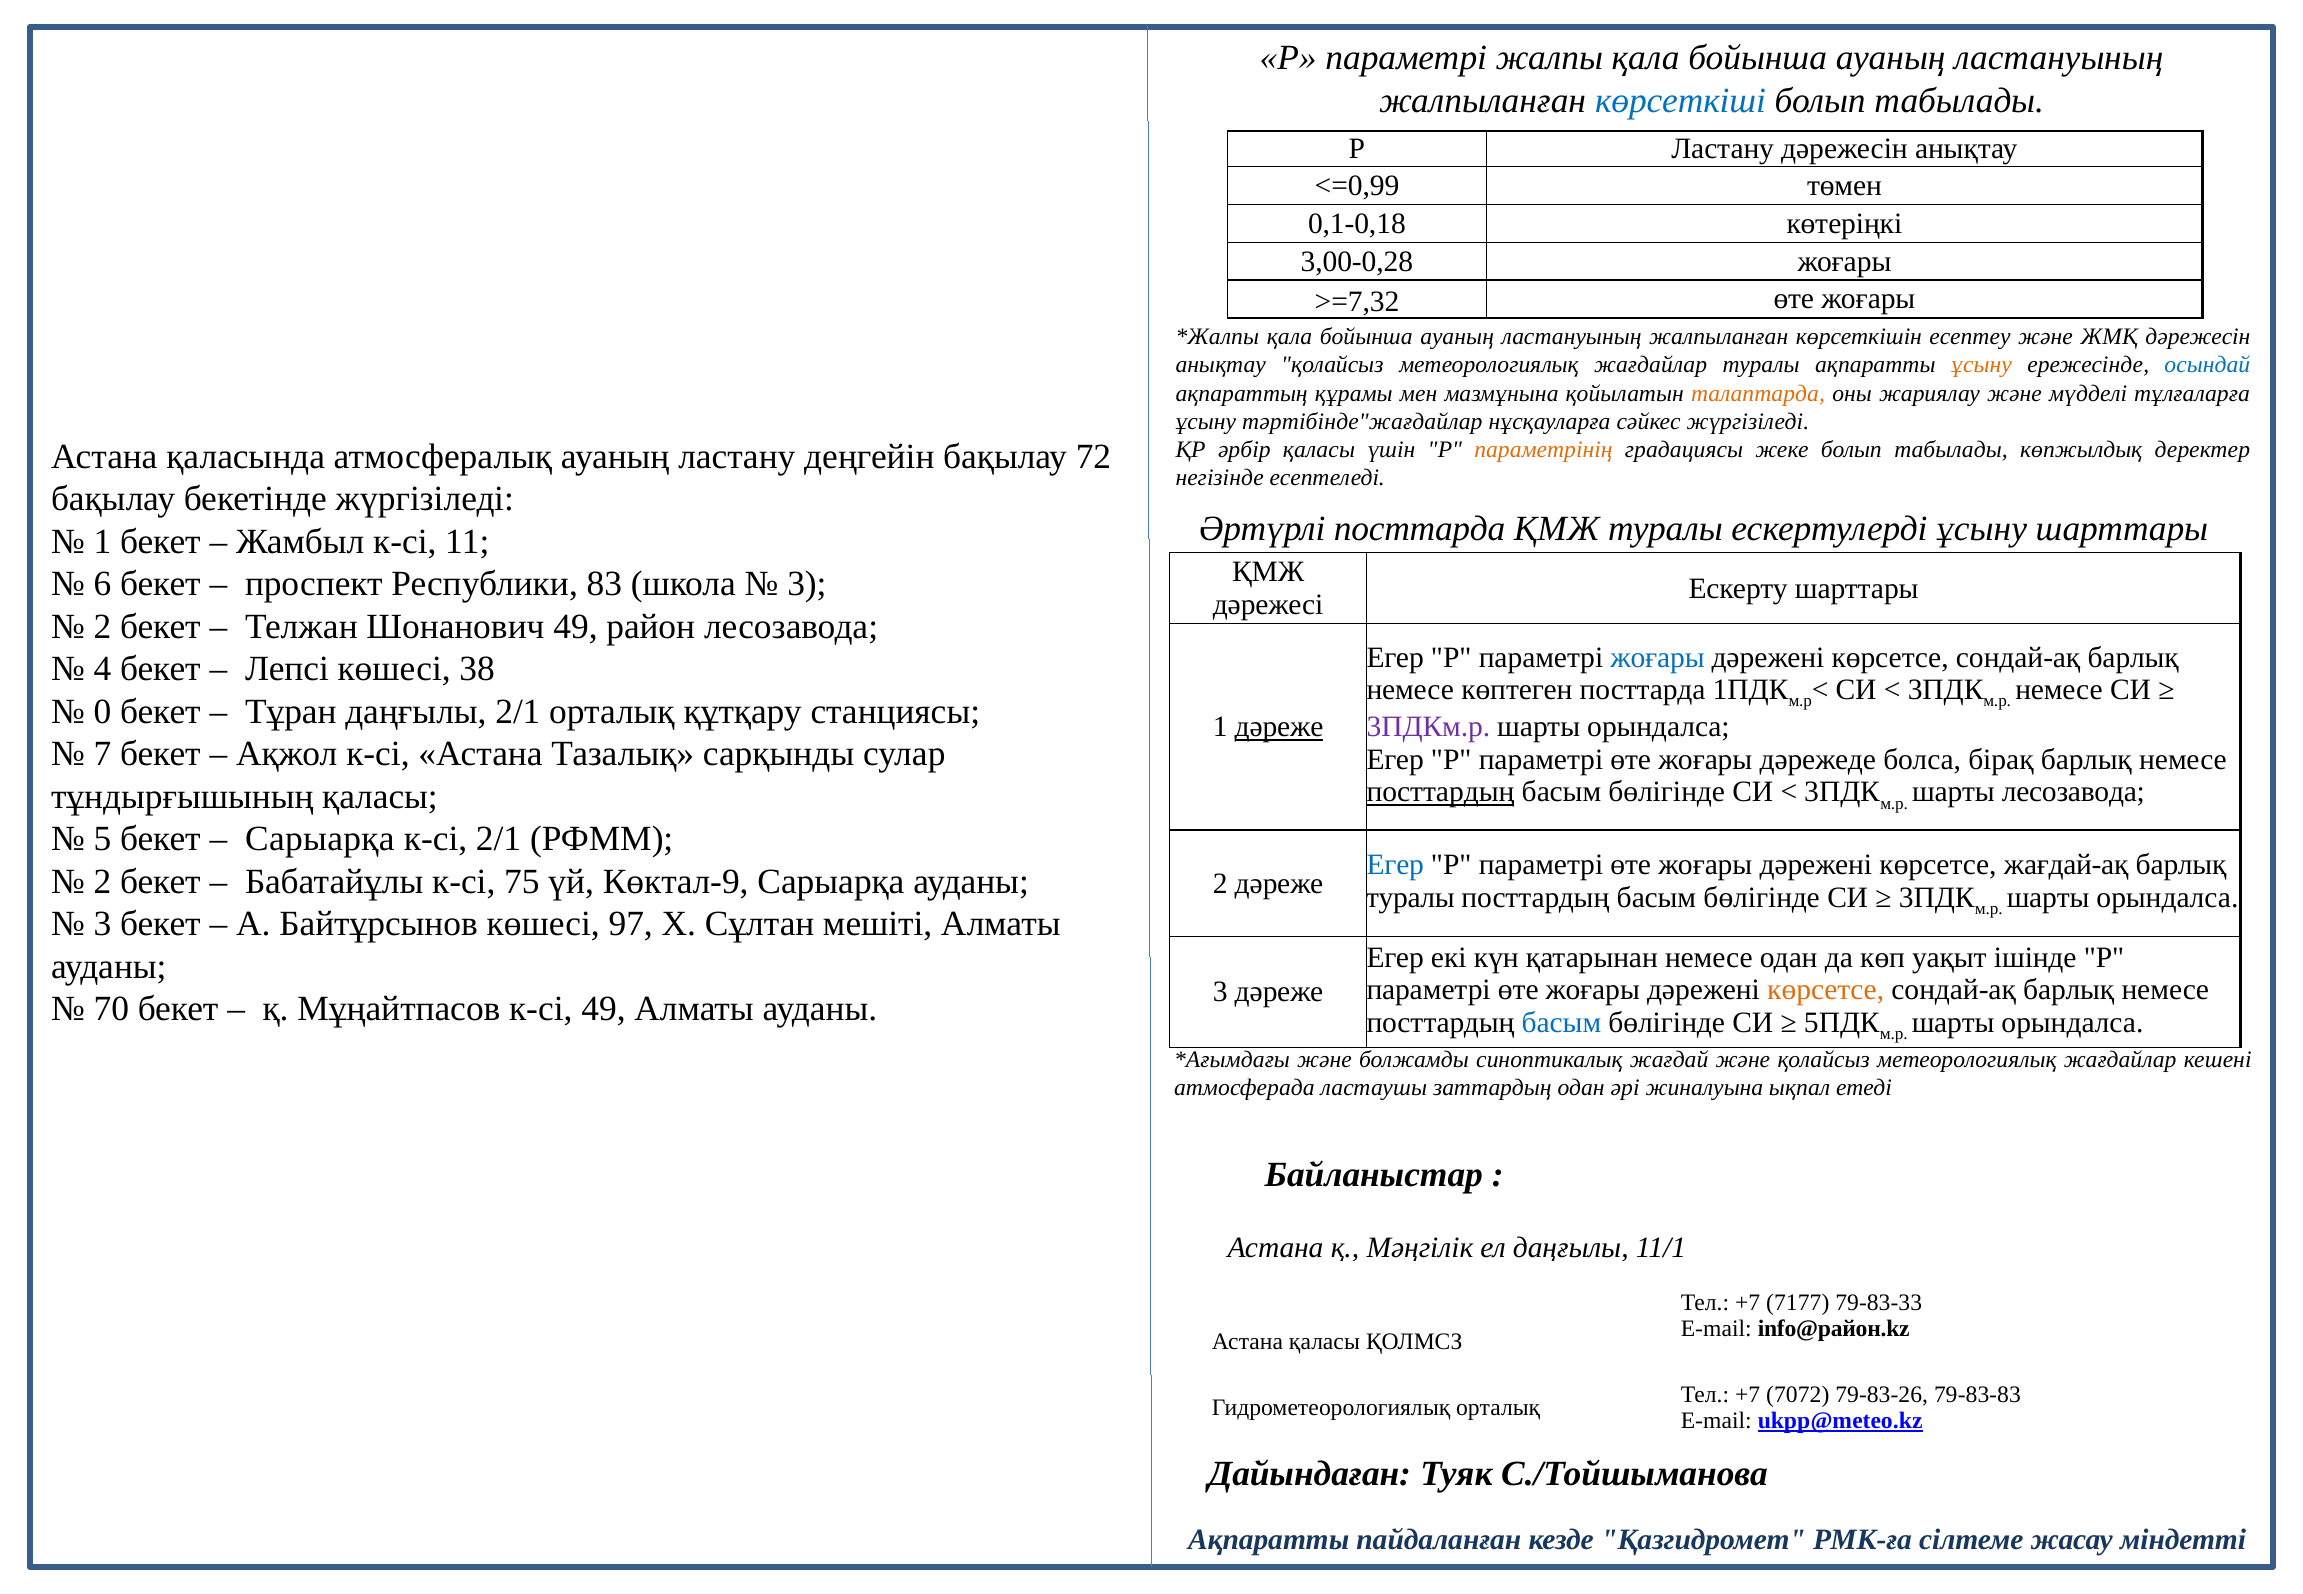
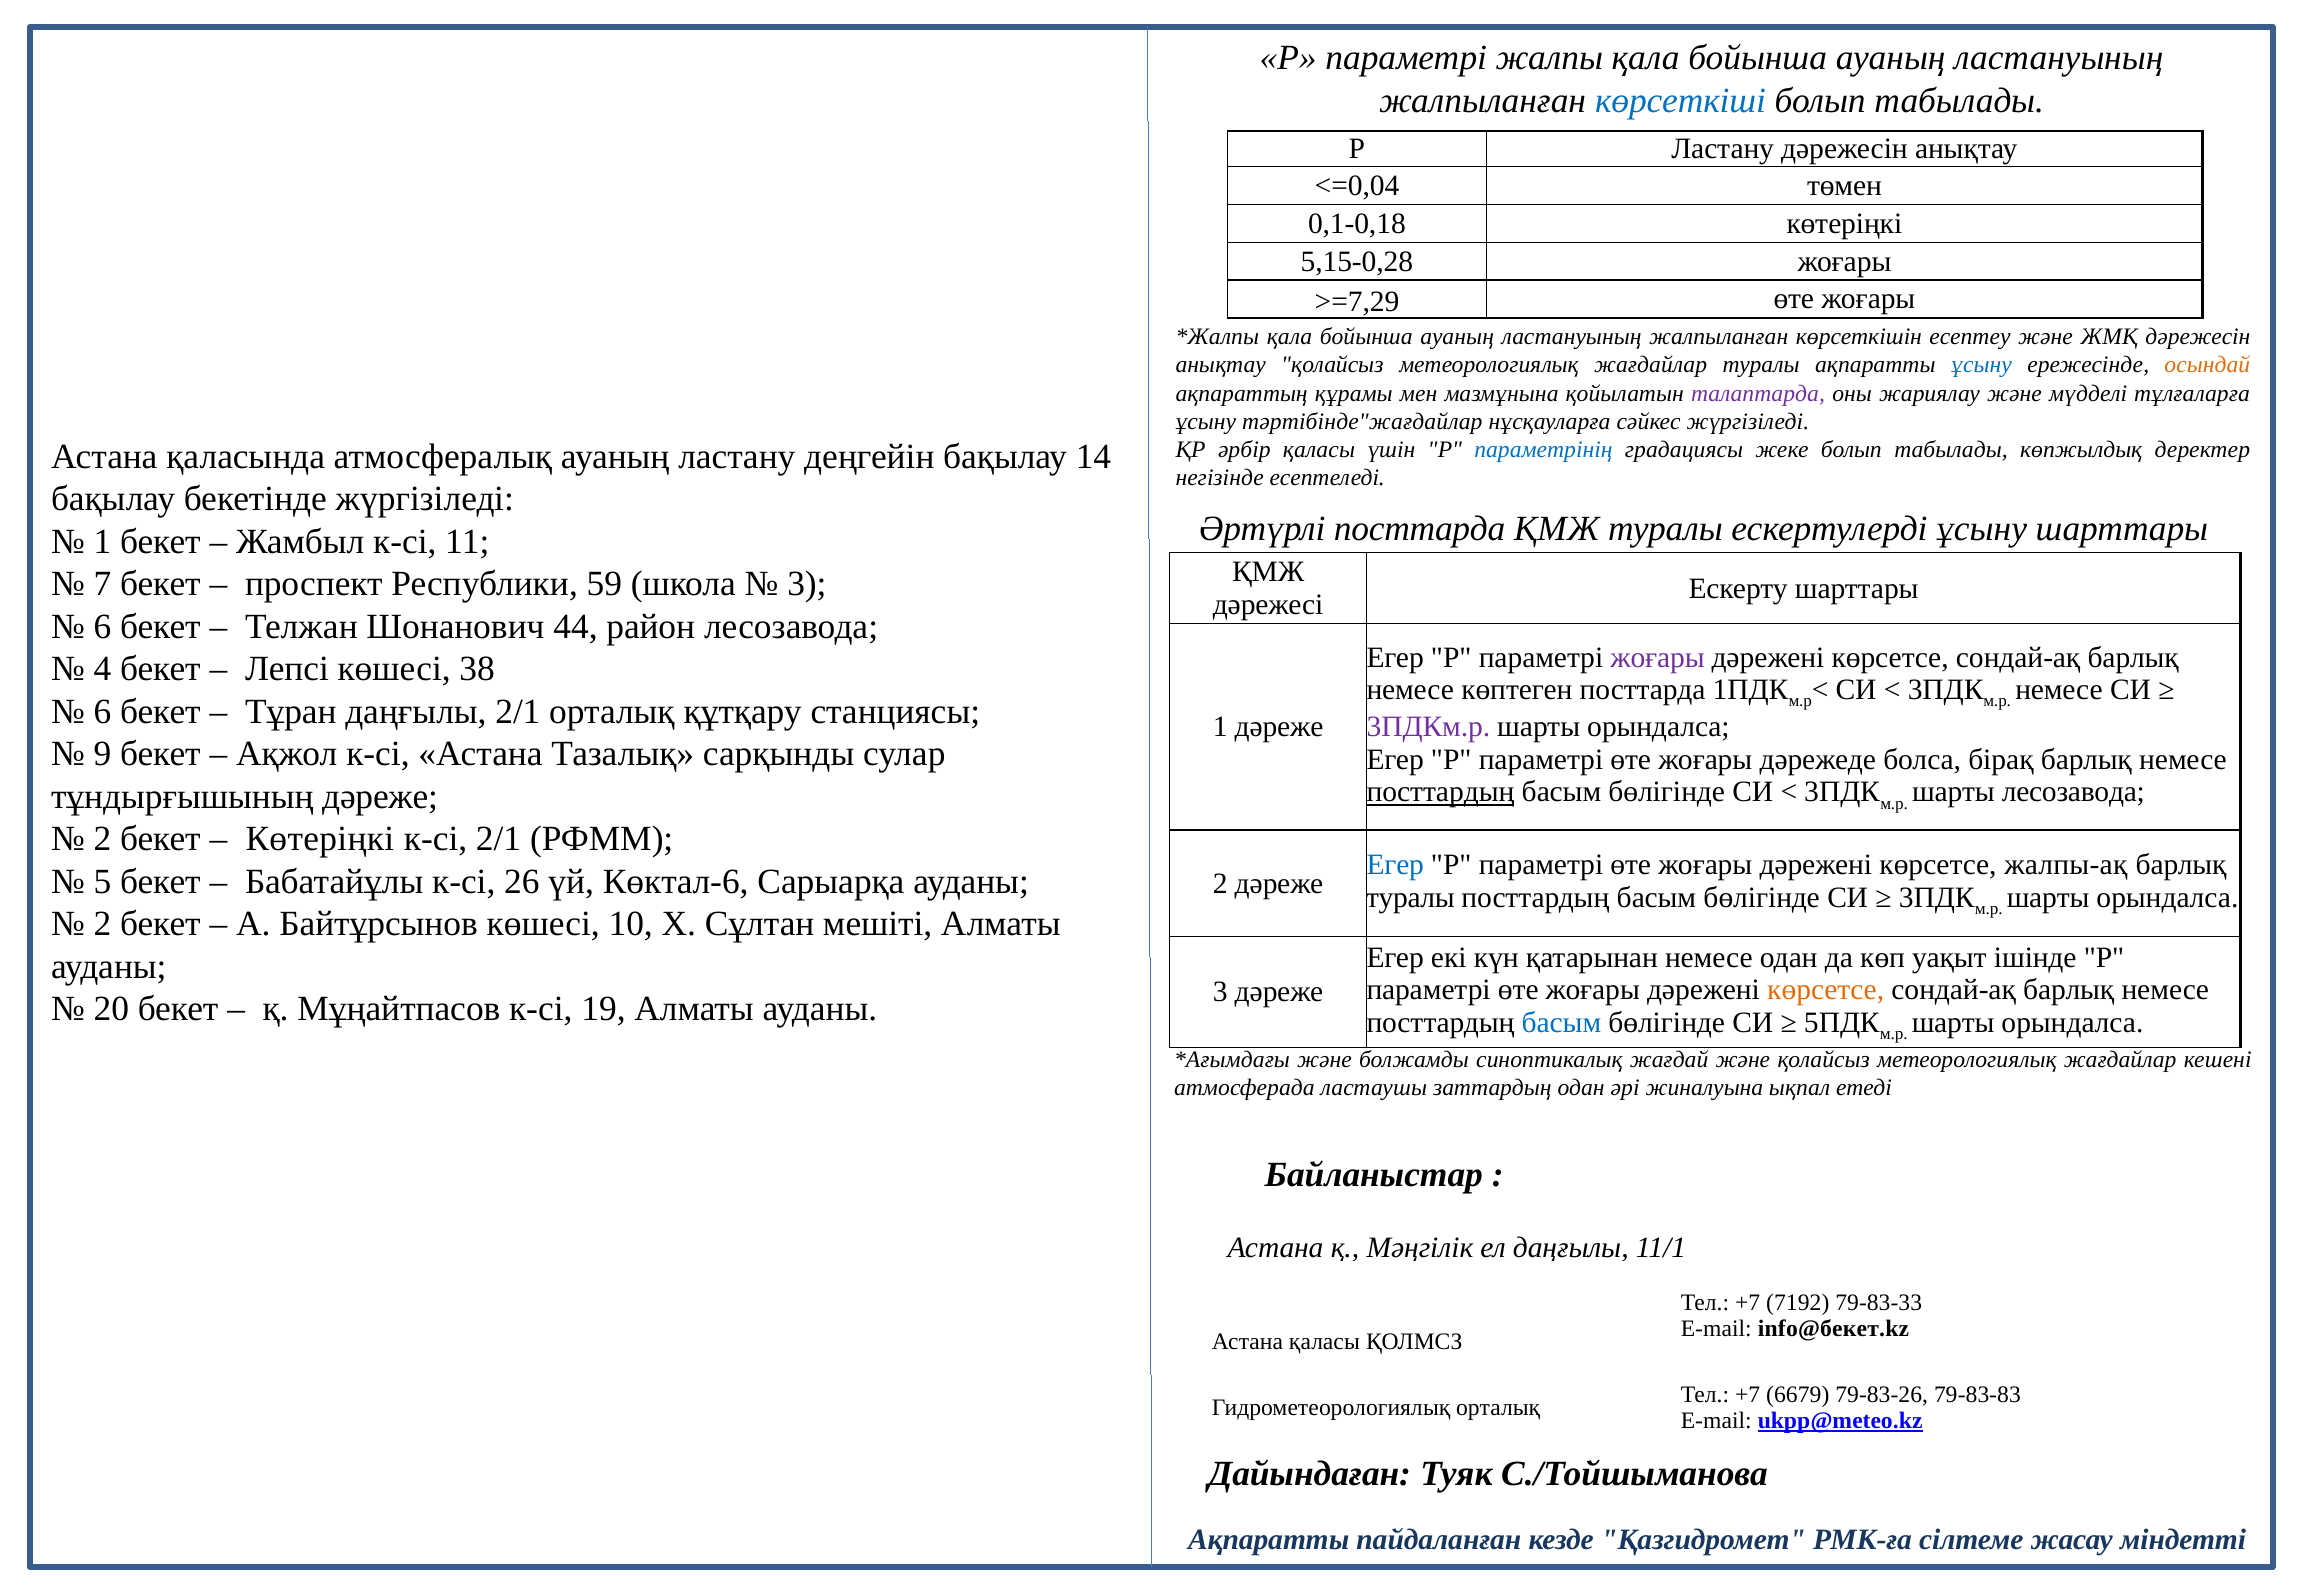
<=0,99: <=0,99 -> <=0,04
3,00-0,28: 3,00-0,28 -> 5,15-0,28
>=7,32: >=7,32 -> >=7,29
ұсыну at (1982, 365) colour: orange -> blue
осындай colour: blue -> orange
талаптарда colour: orange -> purple
параметрінің colour: orange -> blue
72: 72 -> 14
6: 6 -> 7
83: 83 -> 59
2 at (103, 627): 2 -> 6
Шонанович 49: 49 -> 44
жоғары at (1657, 657) colour: blue -> purple
0 at (103, 712): 0 -> 6
дәреже at (1279, 727) underline: present -> none
7: 7 -> 9
тұндырғышының қаласы: қаласы -> дәреже
5 at (103, 839): 5 -> 2
Сарыарқа at (320, 839): Сарыарқа -> Көтеріңкі
жағдай-ақ: жағдай-ақ -> жалпы-ақ
2 at (103, 882): 2 -> 5
75: 75 -> 26
Көктал-9: Көктал-9 -> Көктал-6
3 at (103, 924): 3 -> 2
97: 97 -> 10
70: 70 -> 20
к-сі 49: 49 -> 19
7177: 7177 -> 7192
info@район.kz: info@район.kz -> info@бекет.kz
7072: 7072 -> 6679
